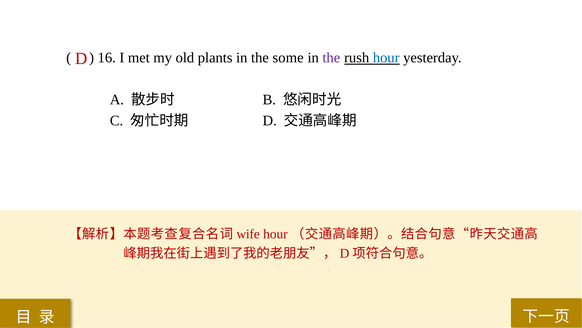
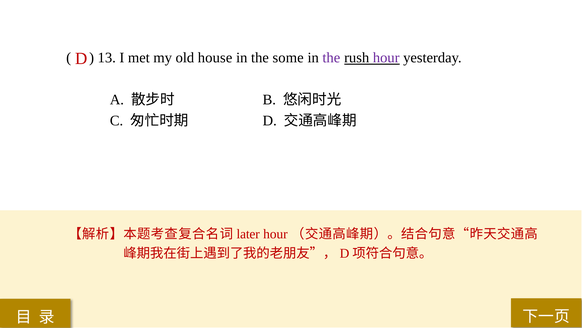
16: 16 -> 13
plants: plants -> house
hour at (386, 58) colour: blue -> purple
wife: wife -> later
